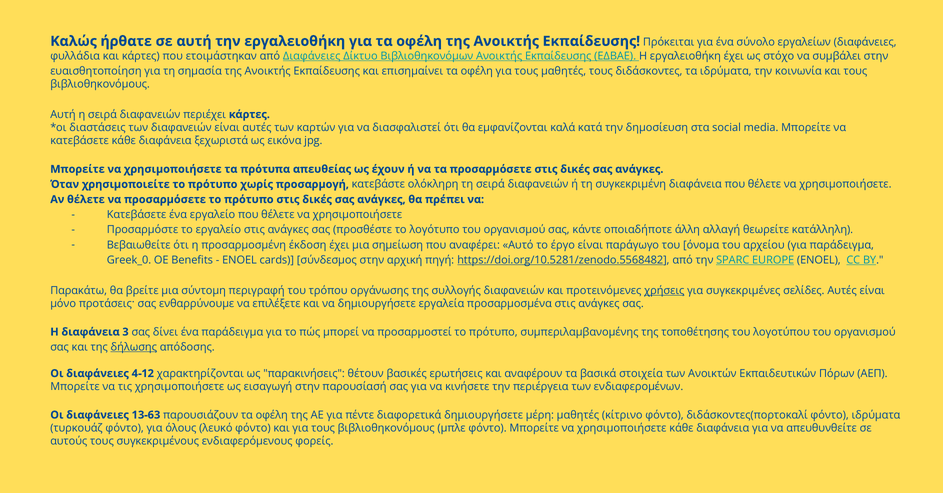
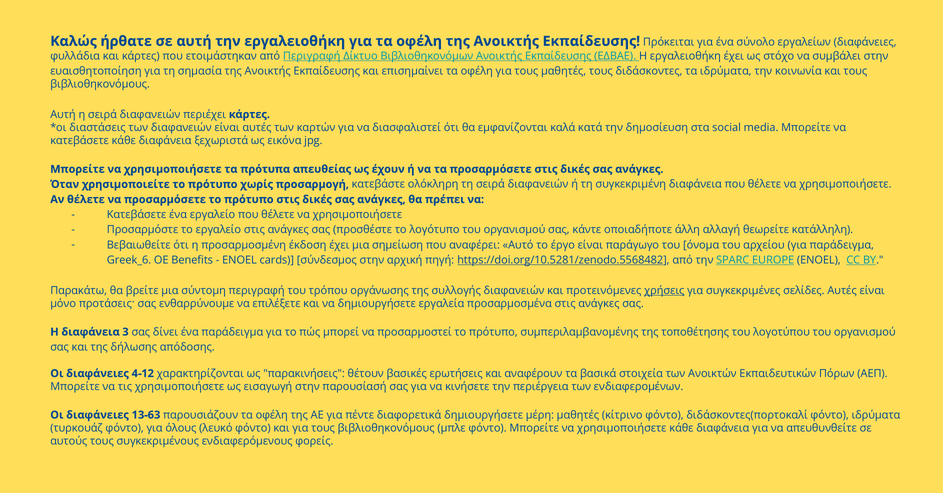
από Διαφάνειες: Διαφάνειες -> Περιγραφή
Greek_0: Greek_0 -> Greek_6
δήλωσης underline: present -> none
